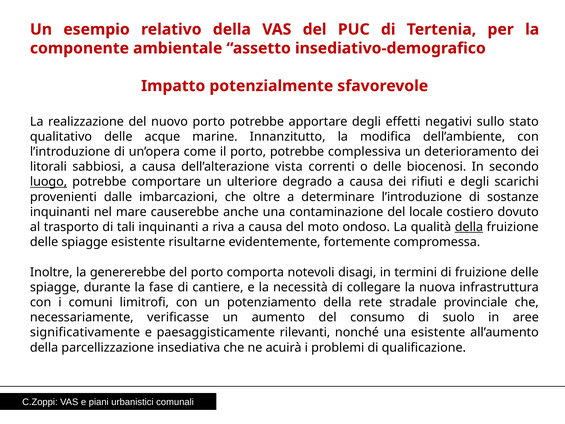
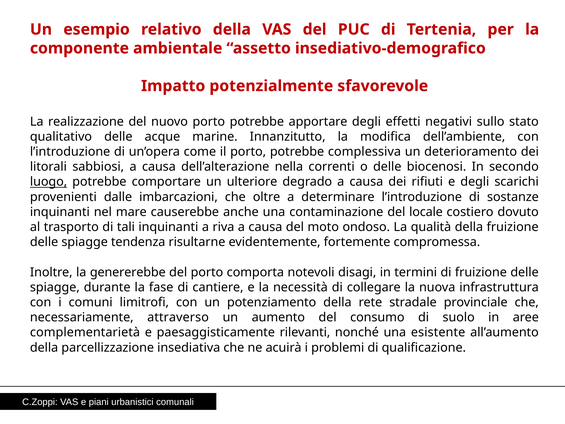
vista: vista -> nella
della at (469, 227) underline: present -> none
spiagge esistente: esistente -> tendenza
verificasse: verificasse -> attraverso
significativamente: significativamente -> complementarietà
